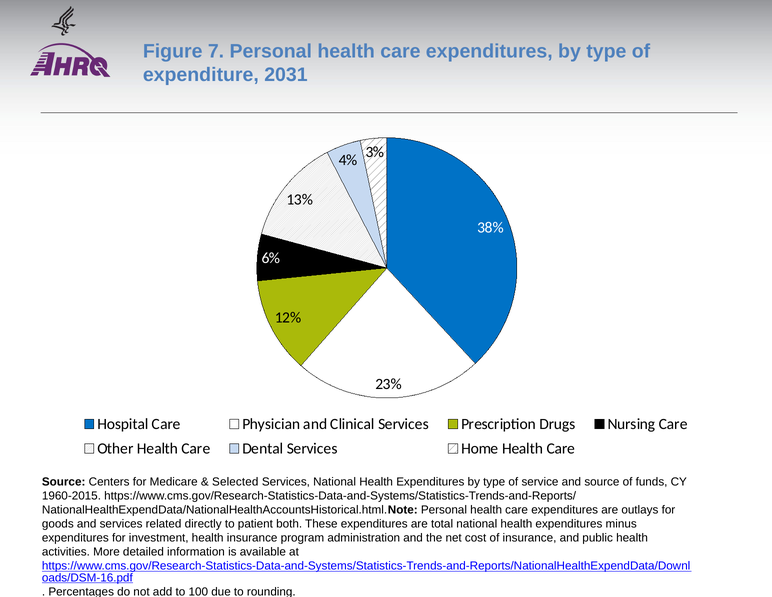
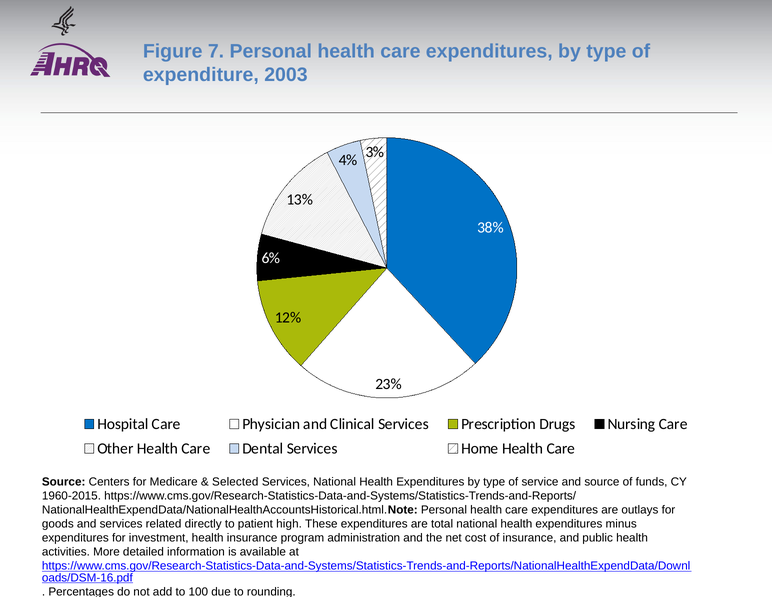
2031: 2031 -> 2003
both: both -> high
